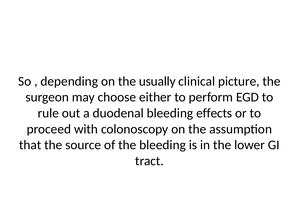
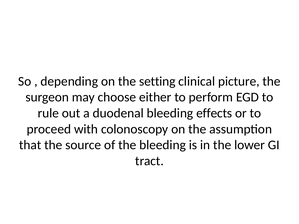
usually: usually -> setting
